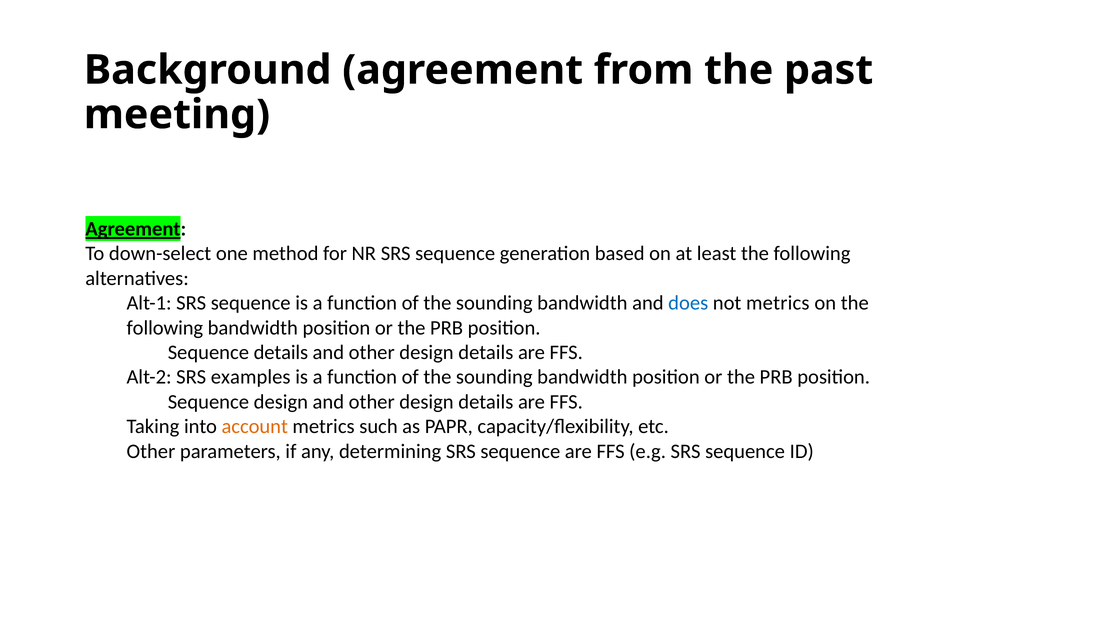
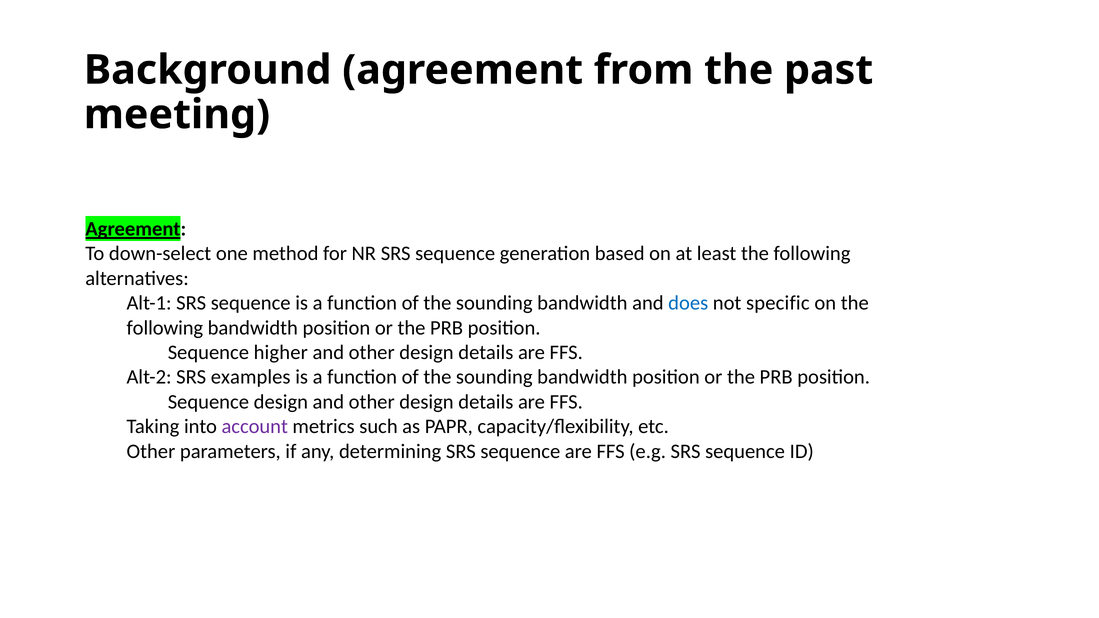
not metrics: metrics -> specific
Sequence details: details -> higher
account colour: orange -> purple
